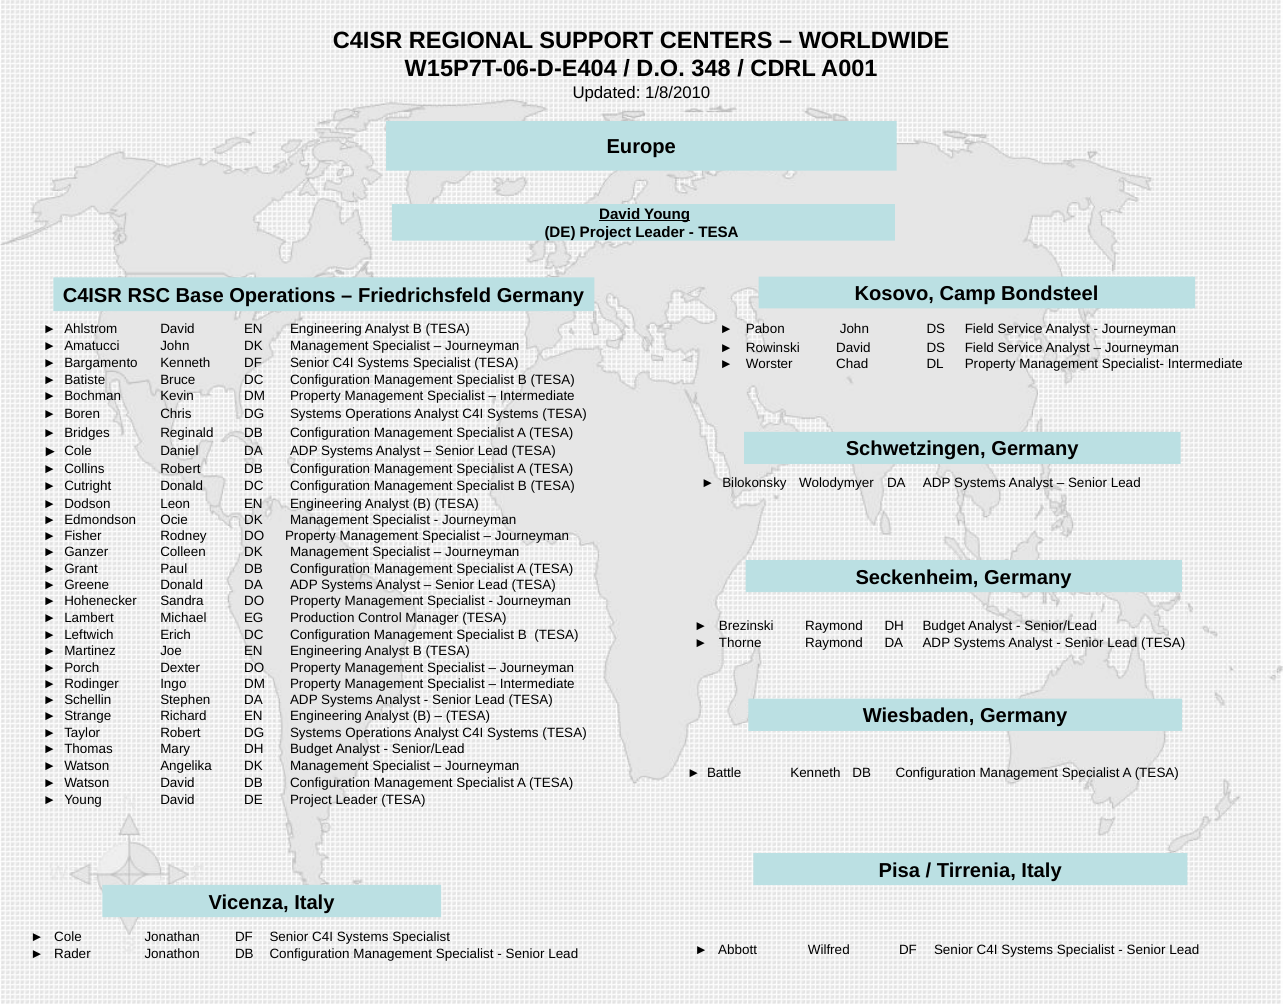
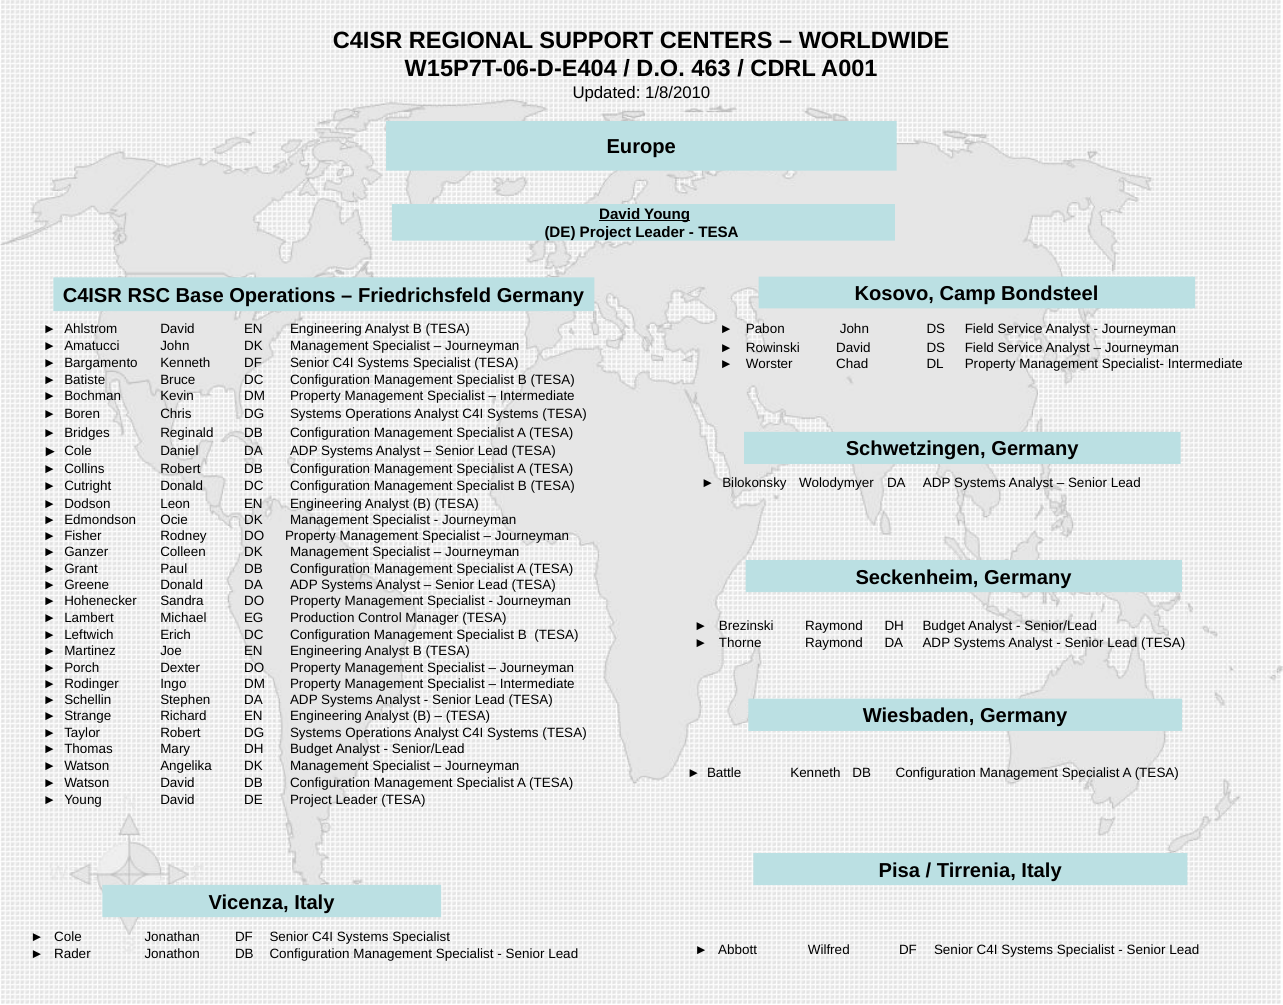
348: 348 -> 463
